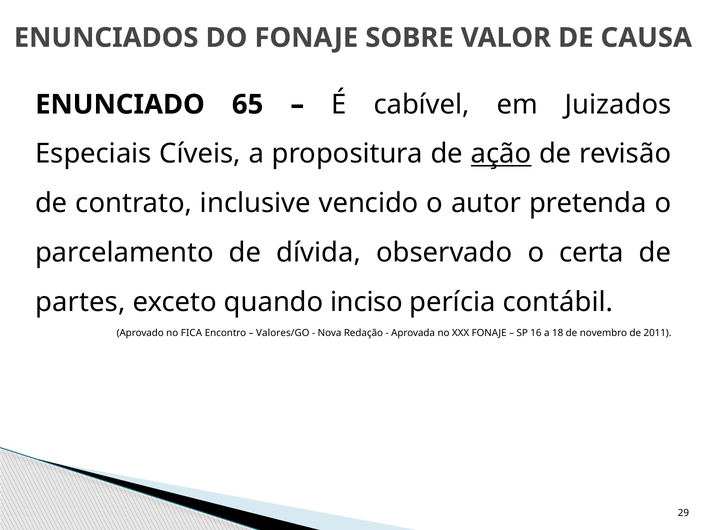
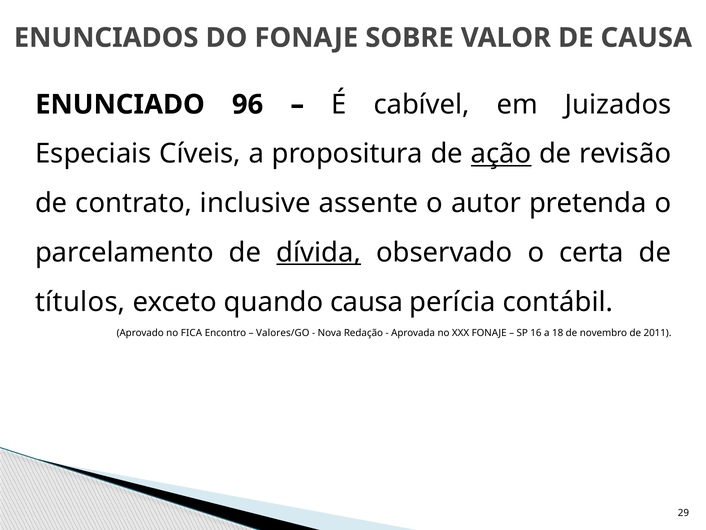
65: 65 -> 96
vencido: vencido -> assente
dívida underline: none -> present
partes: partes -> títulos
quando inciso: inciso -> causa
